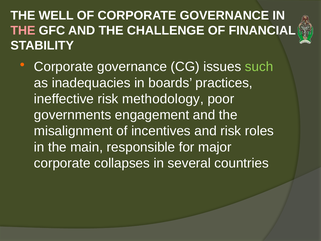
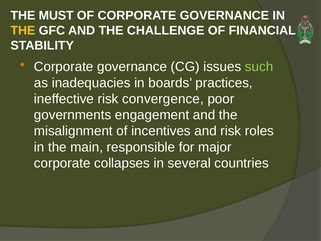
WELL: WELL -> MUST
THE at (23, 31) colour: pink -> yellow
methodology: methodology -> convergence
